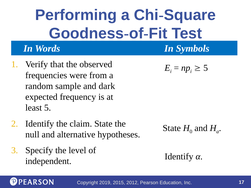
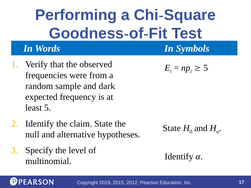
independent: independent -> multinomial
